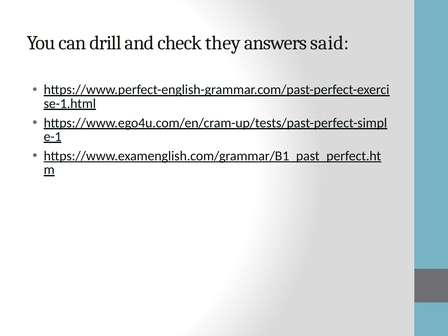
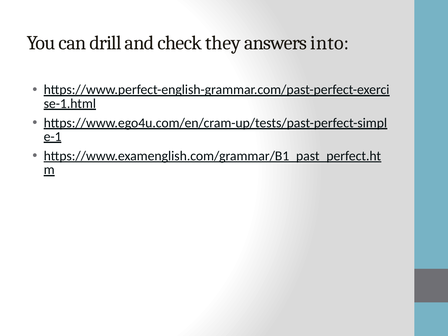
said: said -> into
